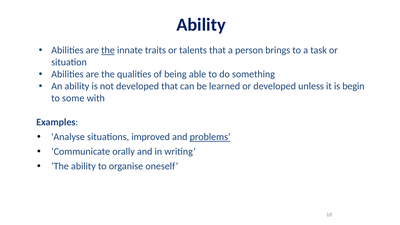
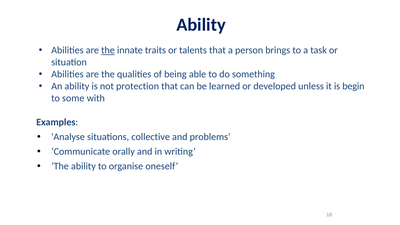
not developed: developed -> protection
improved: improved -> collective
problems underline: present -> none
